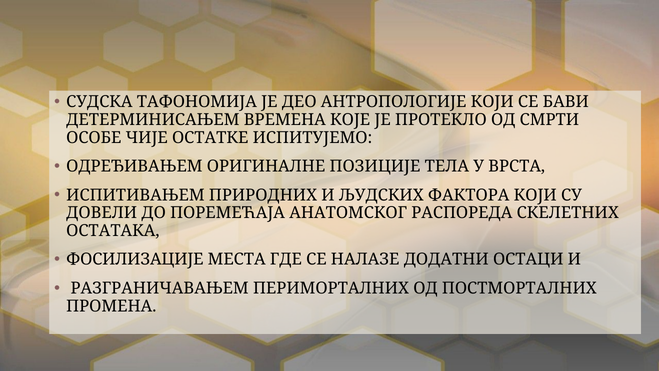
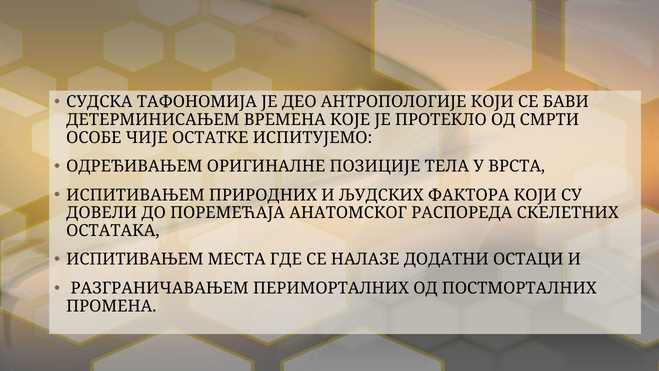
ФОСИЛИЗАЦИЈЕ at (135, 259): ФОСИЛИЗАЦИЈЕ -> ИСПИТИВАЊЕМ
